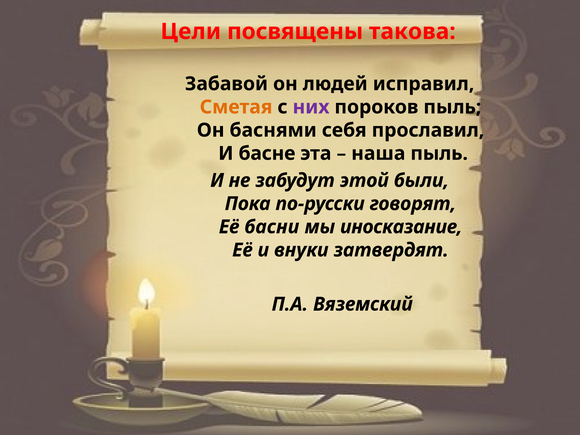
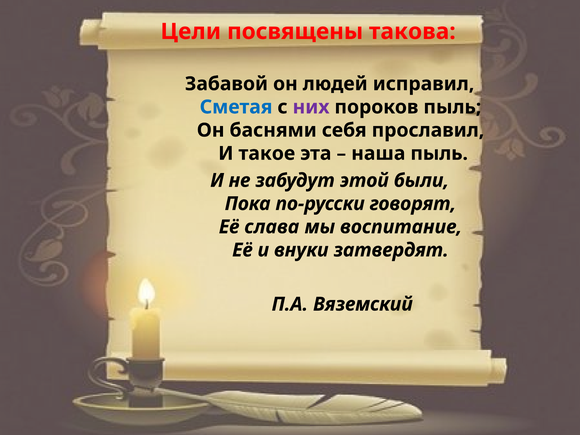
Сметая colour: orange -> blue
басне: басне -> такое
басни: басни -> слава
иносказание: иносказание -> воспитание
